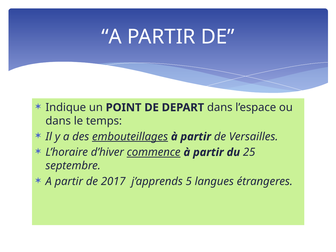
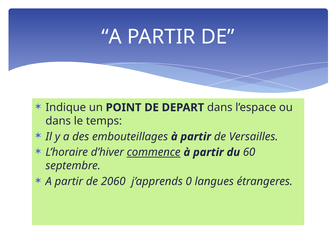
embouteillages underline: present -> none
25: 25 -> 60
2017: 2017 -> 2060
5: 5 -> 0
